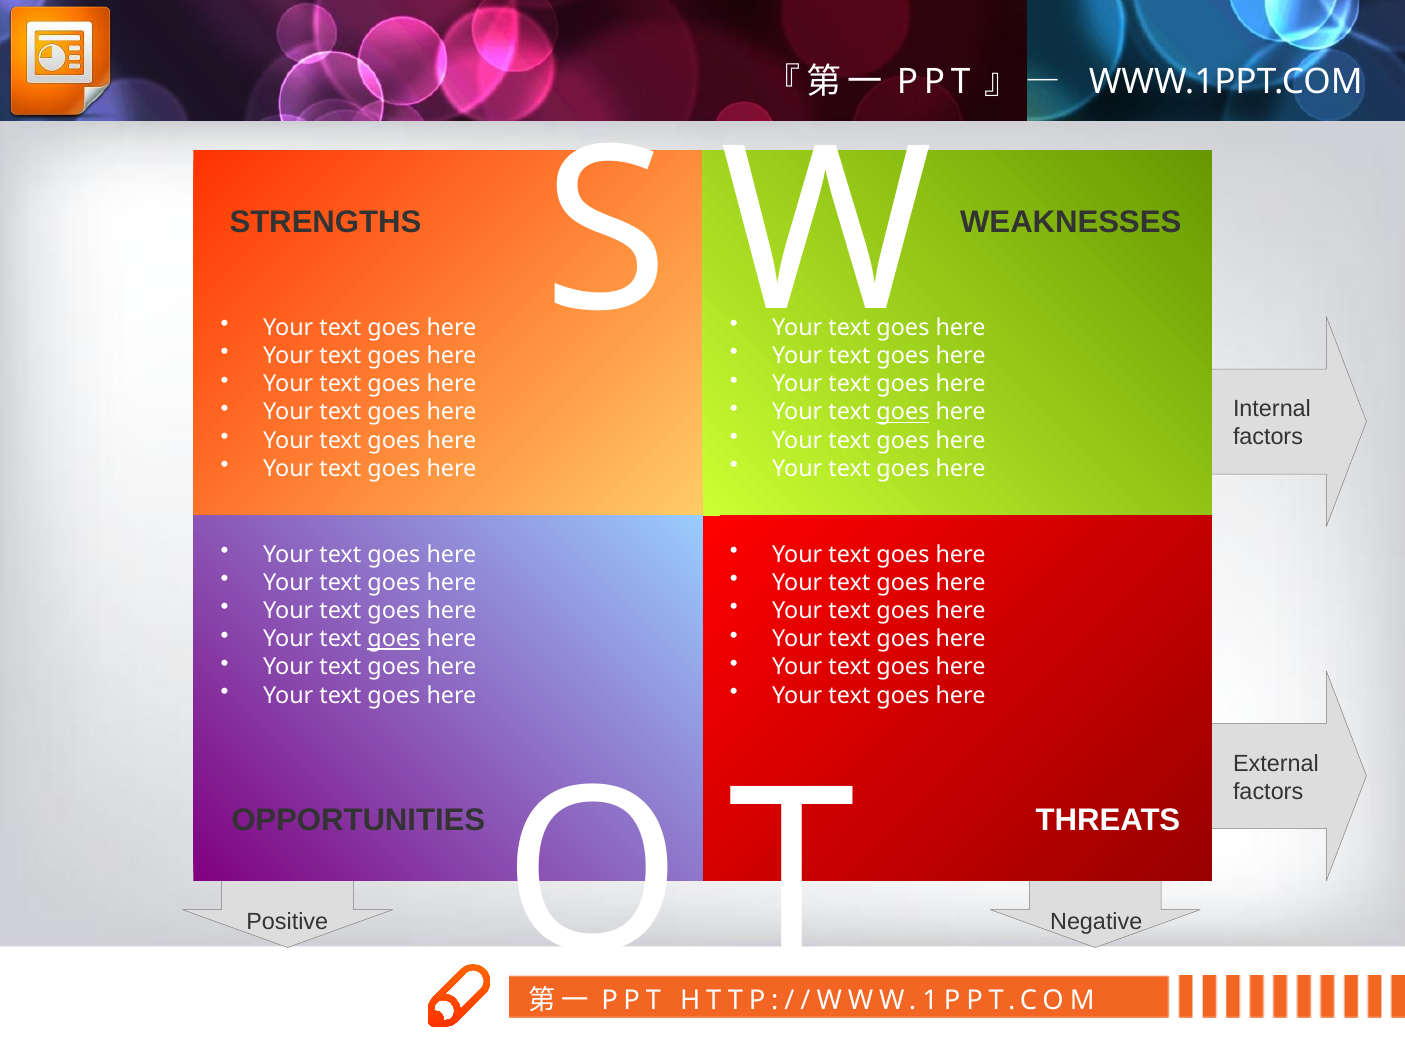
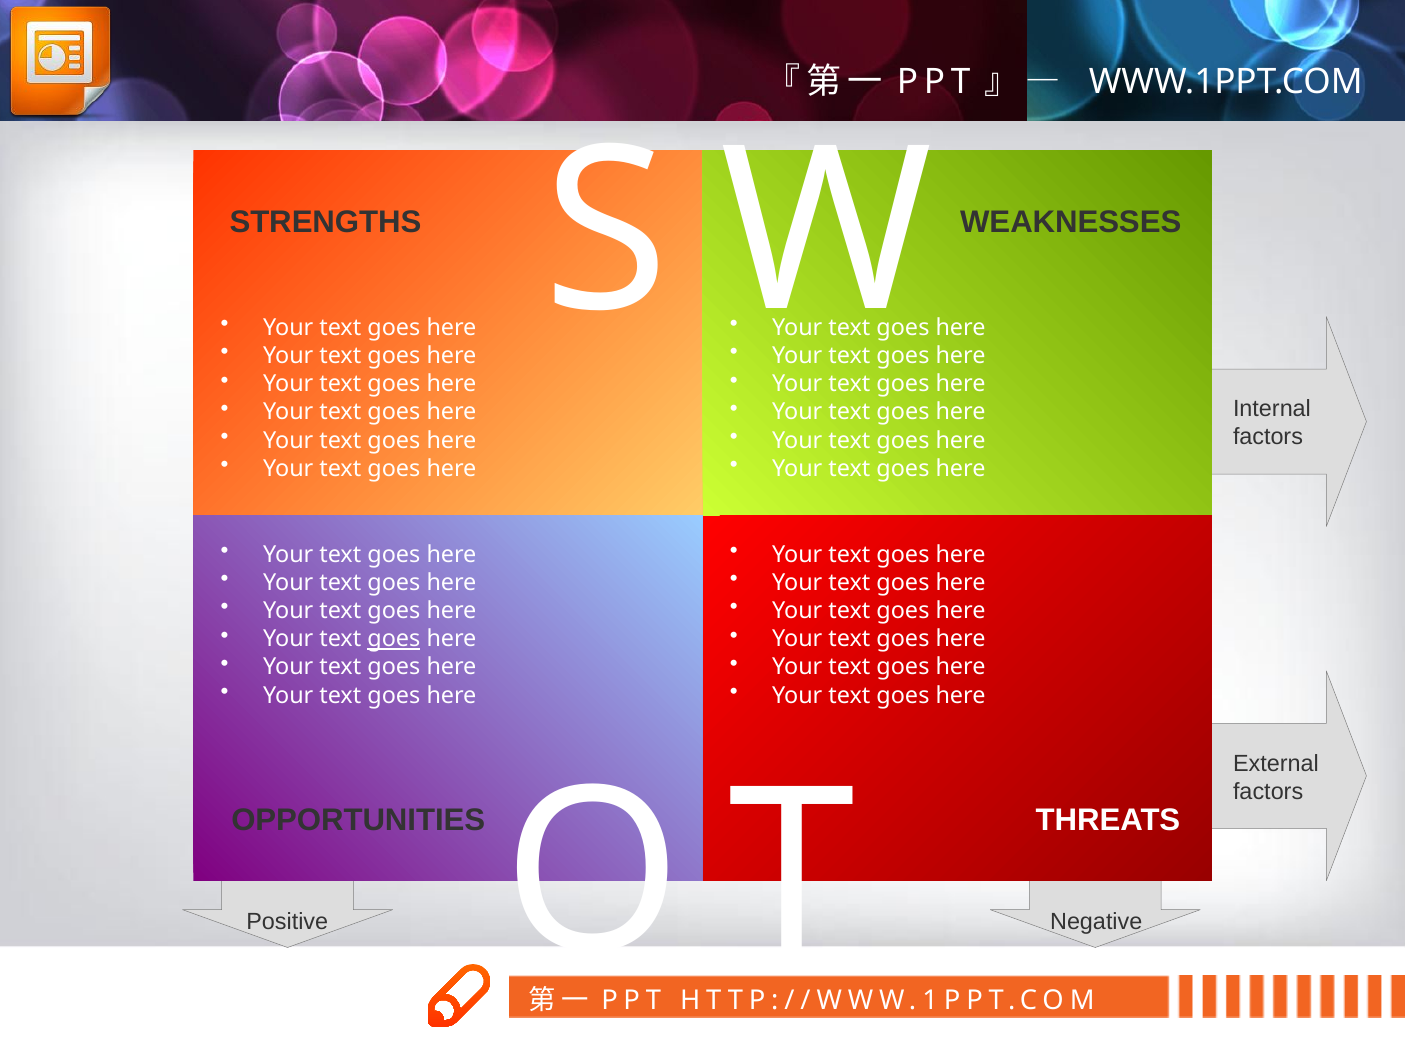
goes at (903, 412) underline: present -> none
